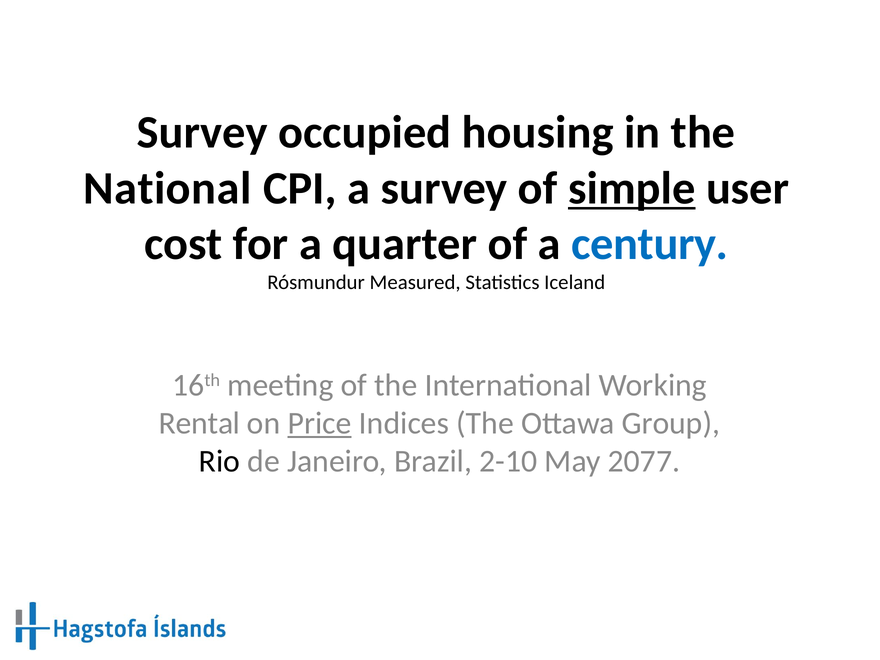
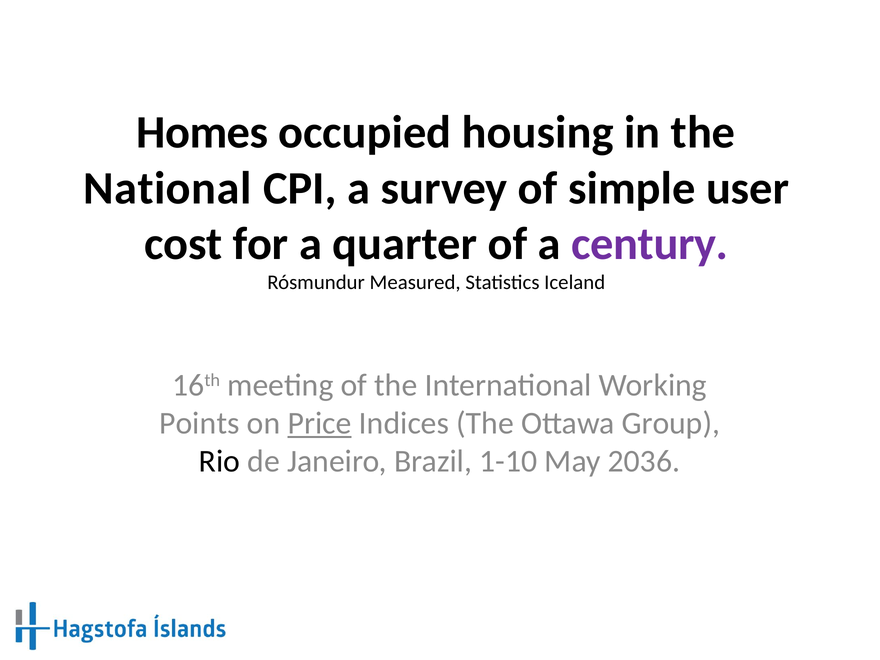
Survey at (202, 133): Survey -> Homes
simple underline: present -> none
century colour: blue -> purple
Rental: Rental -> Points
2-10: 2-10 -> 1-10
2077: 2077 -> 2036
